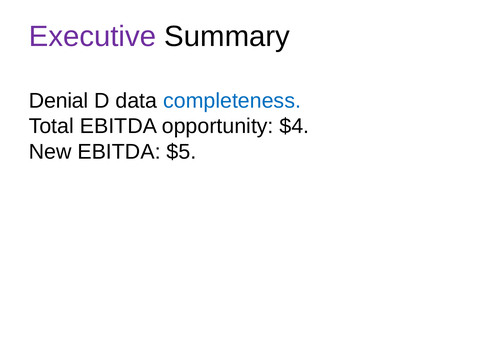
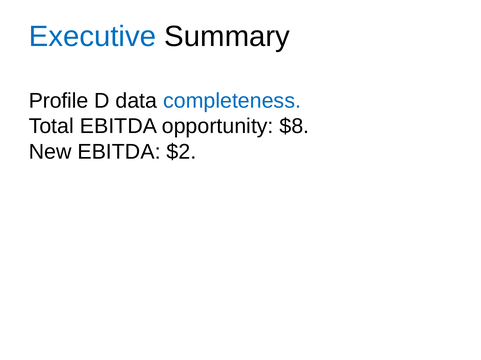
Executive colour: purple -> blue
Denial: Denial -> Profile
$4: $4 -> $8
$5: $5 -> $2
